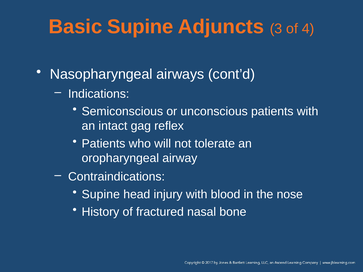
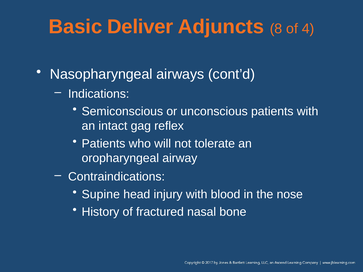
Basic Supine: Supine -> Deliver
3: 3 -> 8
